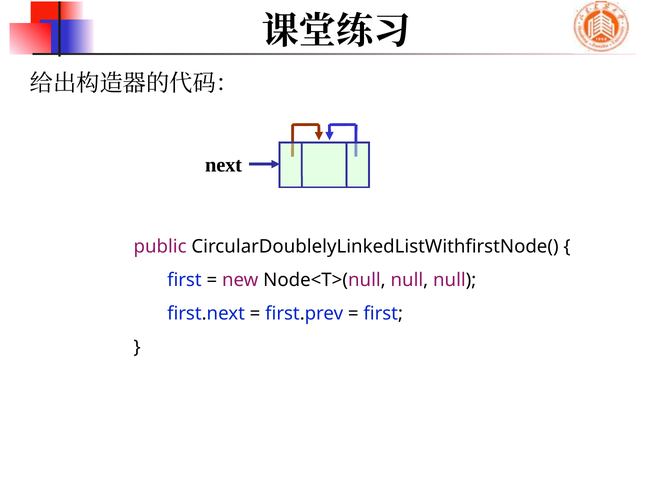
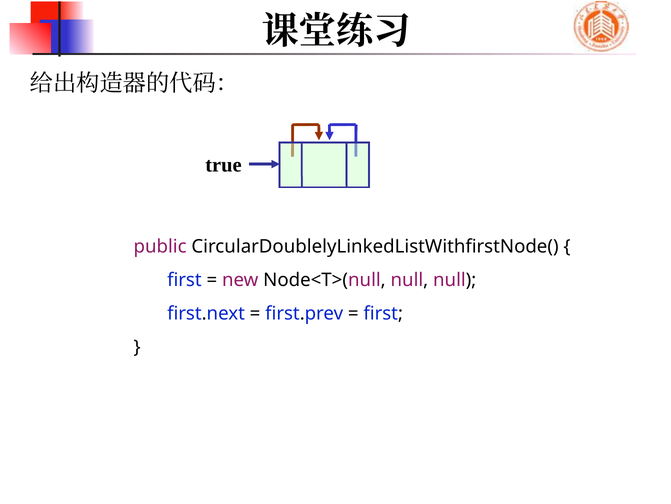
next: next -> true
